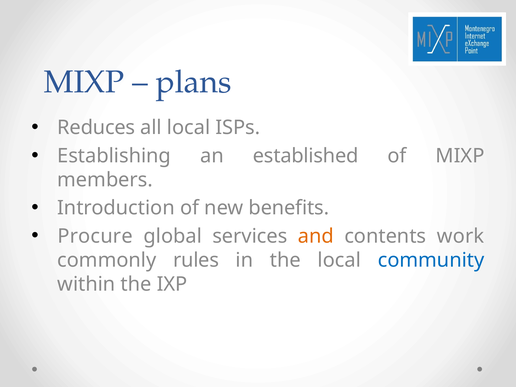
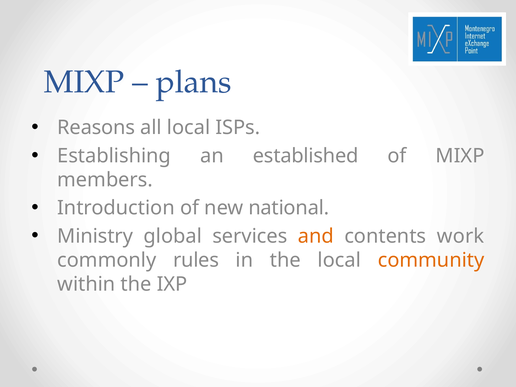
Reduces: Reduces -> Reasons
benefits: benefits -> national
Procure: Procure -> Ministry
community colour: blue -> orange
